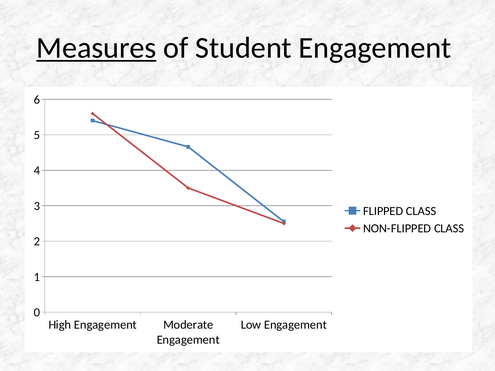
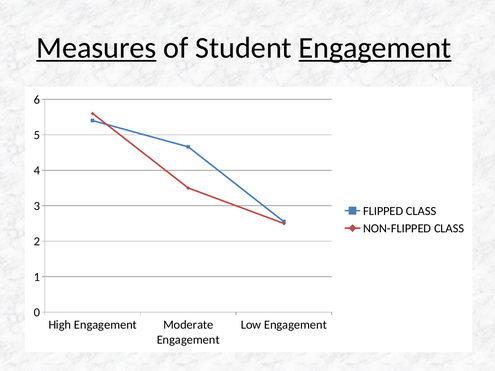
Engagement at (375, 48) underline: none -> present
